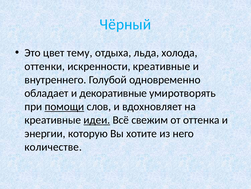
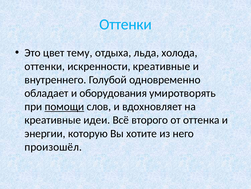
Чёрный at (125, 24): Чёрный -> Оттенки
декоративные: декоративные -> оборудования
идеи underline: present -> none
свежим: свежим -> второго
количестве: количестве -> произошёл
